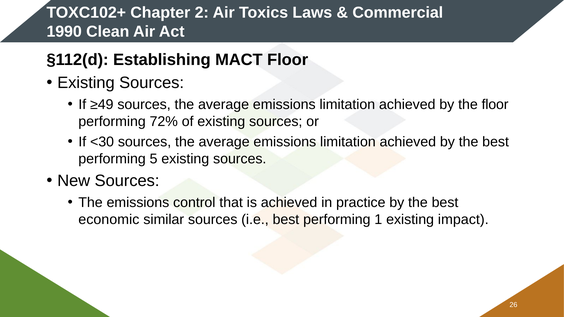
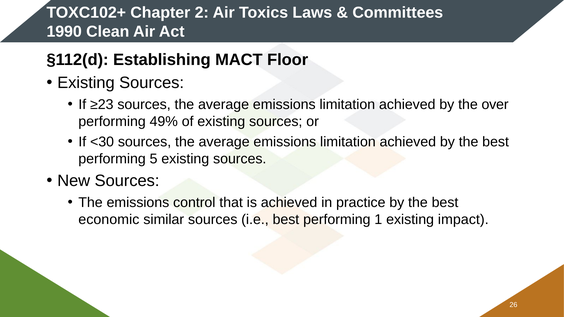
Commercial: Commercial -> Committees
≥49: ≥49 -> ≥23
the floor: floor -> over
72%: 72% -> 49%
